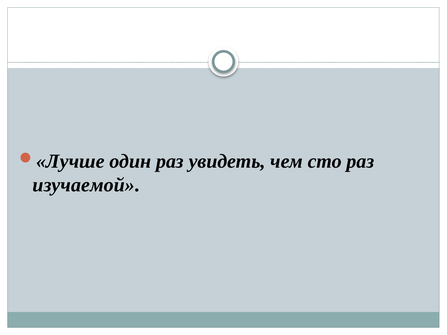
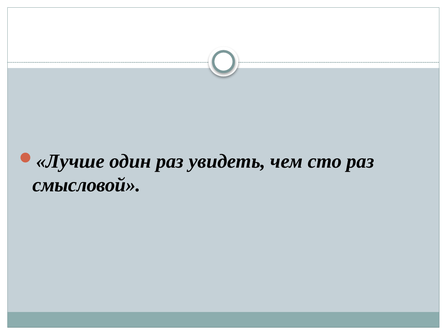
изучаемой: изучаемой -> смысловой
